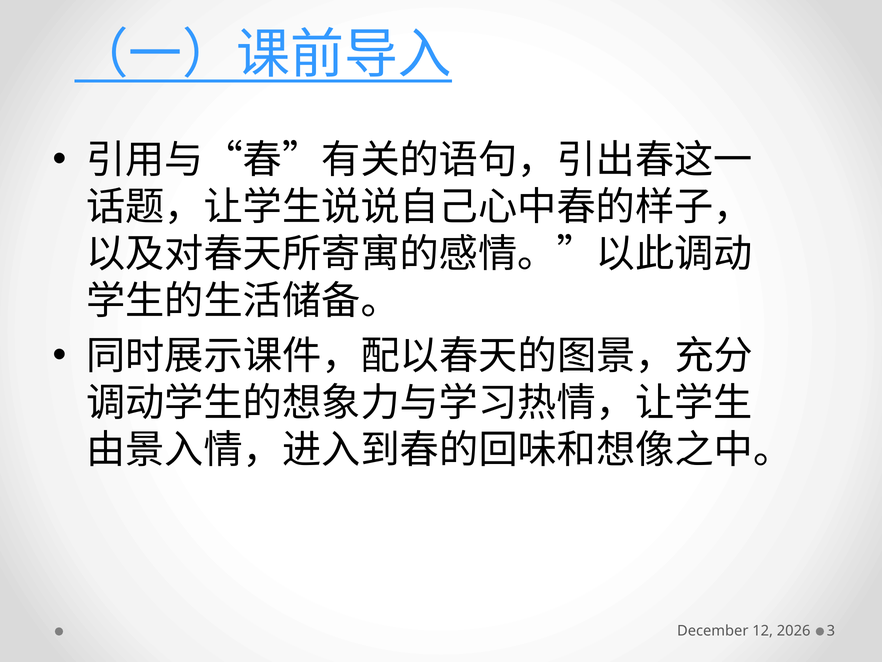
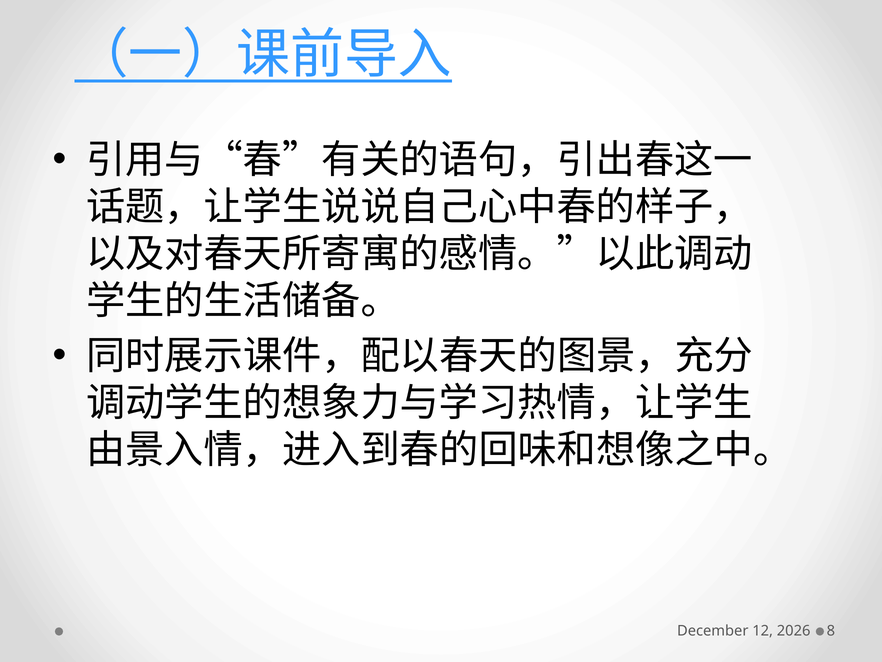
3: 3 -> 8
